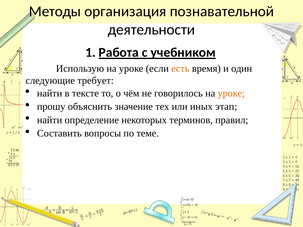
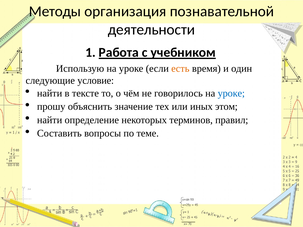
требует: требует -> условие
уроке at (231, 93) colour: orange -> blue
этап: этап -> этом
